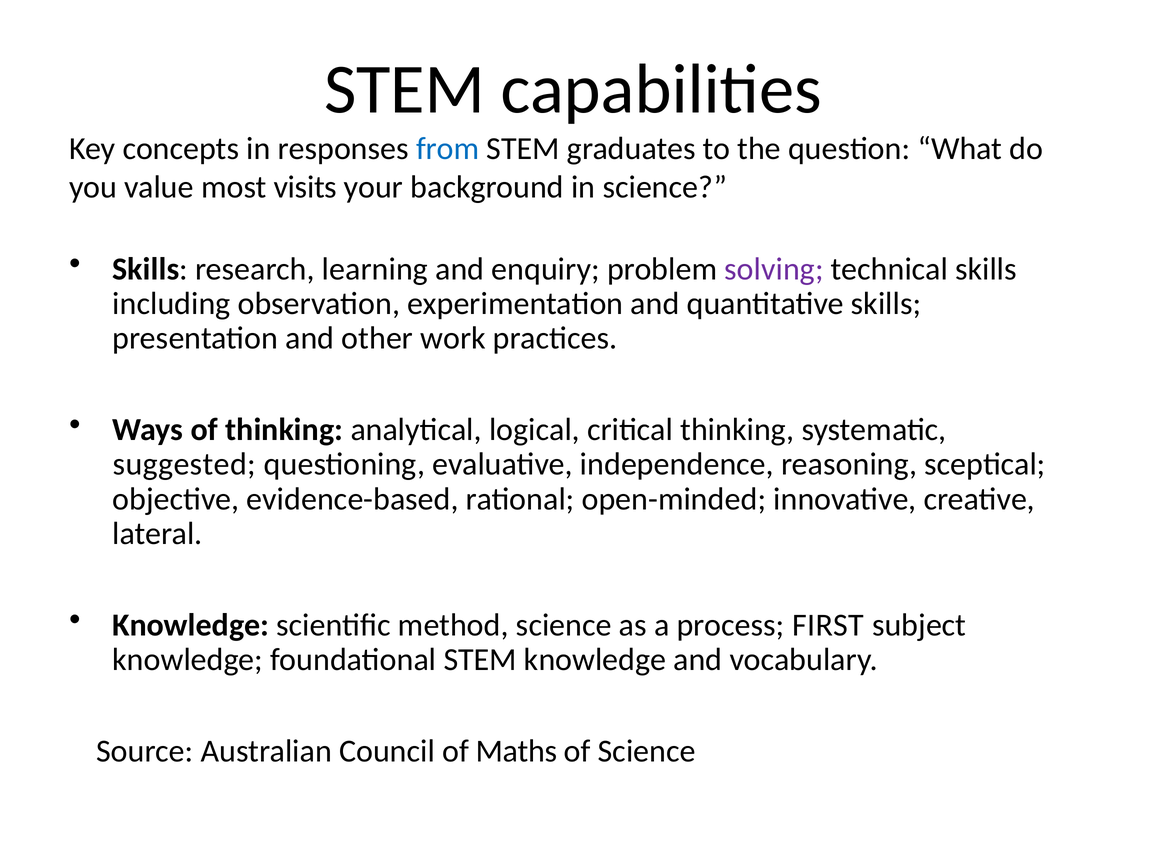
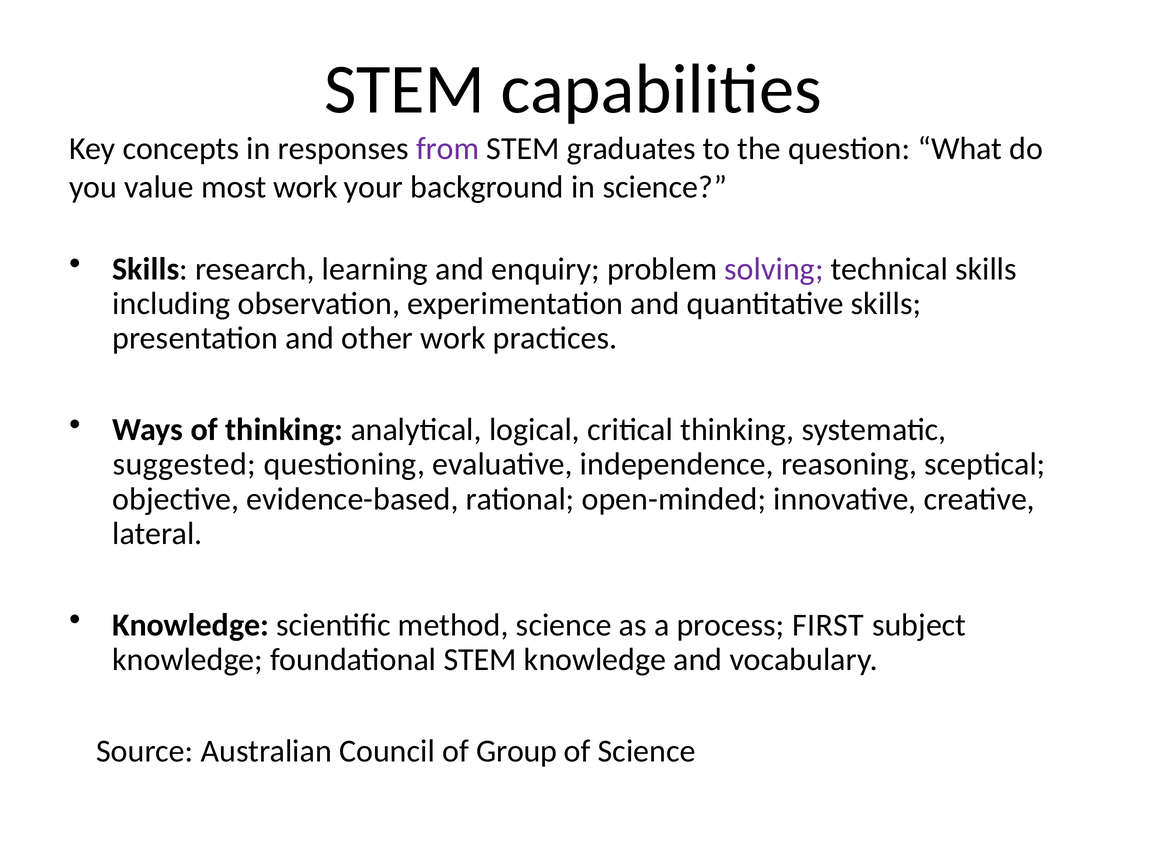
from colour: blue -> purple
most visits: visits -> work
Maths: Maths -> Group
